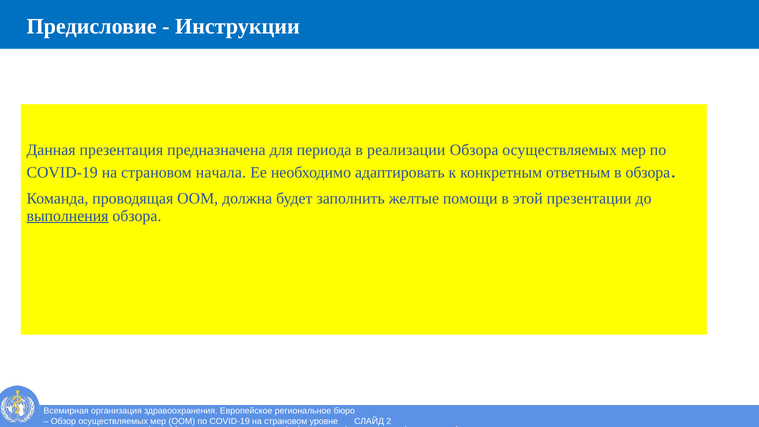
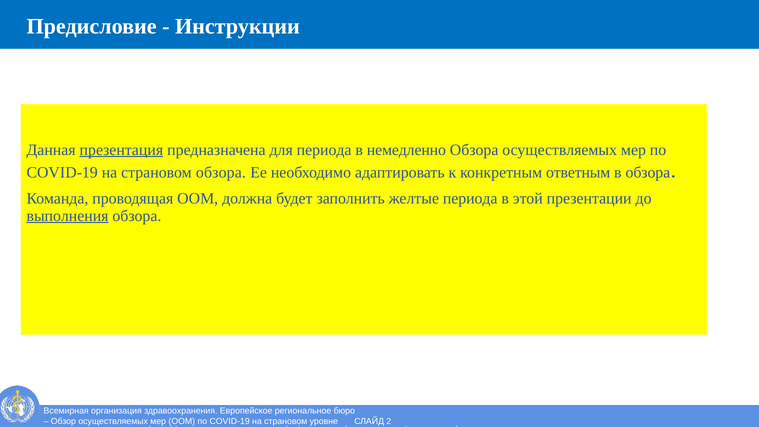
презентация underline: none -> present
реализации: реализации -> немедленно
страновом начала: начала -> обзора
желтые помощи: помощи -> периода
